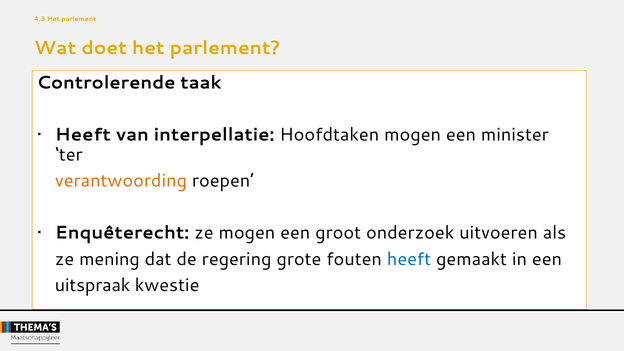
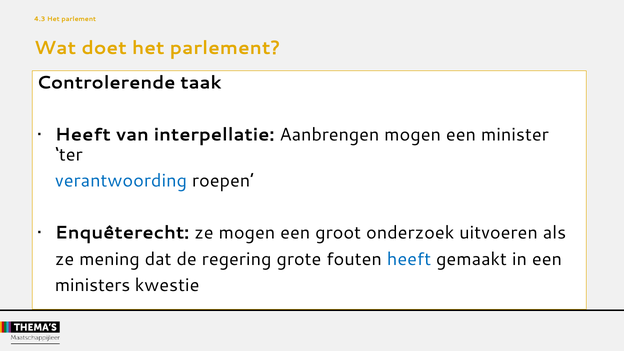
Hoofdtaken: Hoofdtaken -> Aanbrengen
verantwoording colour: orange -> blue
uitspraak: uitspraak -> ministers
